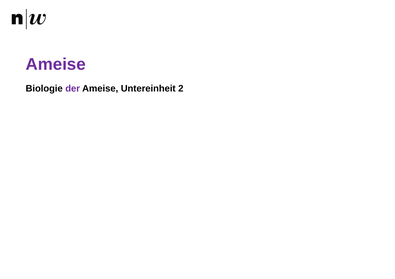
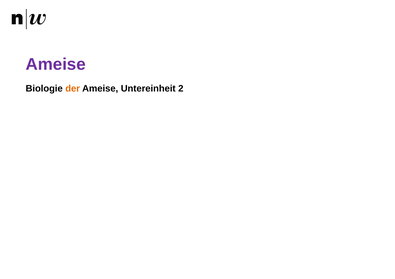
der colour: purple -> orange
